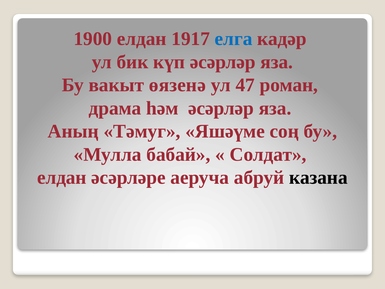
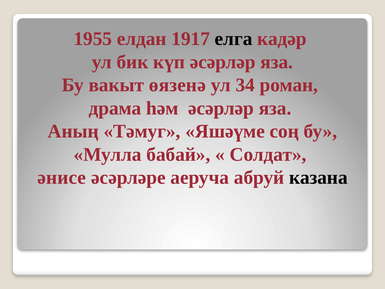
1900: 1900 -> 1955
елга colour: blue -> black
47: 47 -> 34
елдан at (62, 177): елдан -> әнисе
